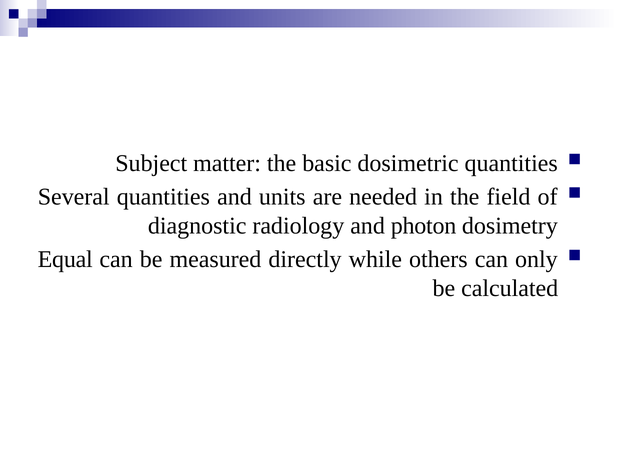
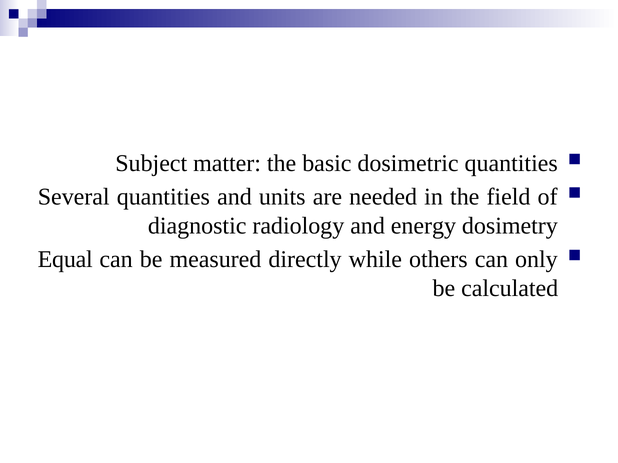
photon: photon -> energy
